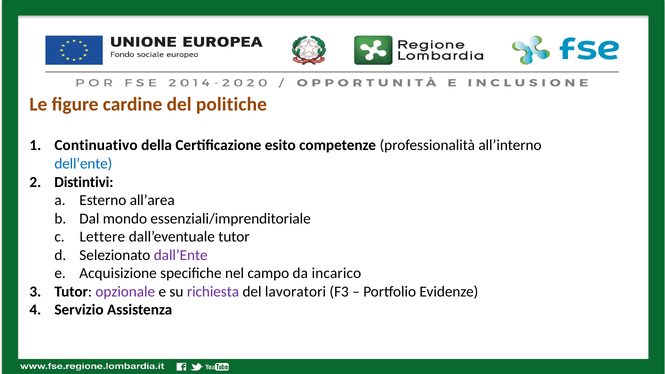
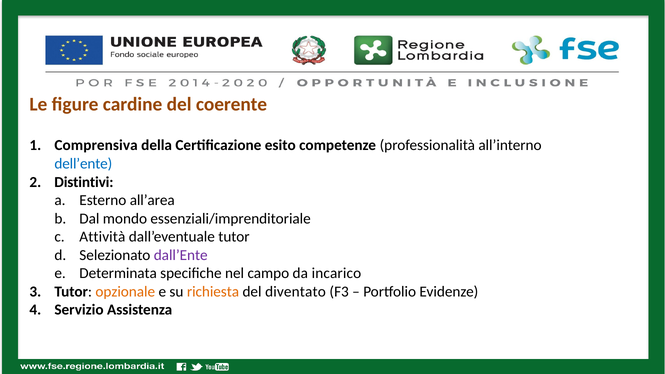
politiche: politiche -> coerente
Continuativo: Continuativo -> Comprensiva
Lettere: Lettere -> Attività
Acquisizione: Acquisizione -> Determinata
opzionale colour: purple -> orange
richiesta colour: purple -> orange
lavoratori: lavoratori -> diventato
